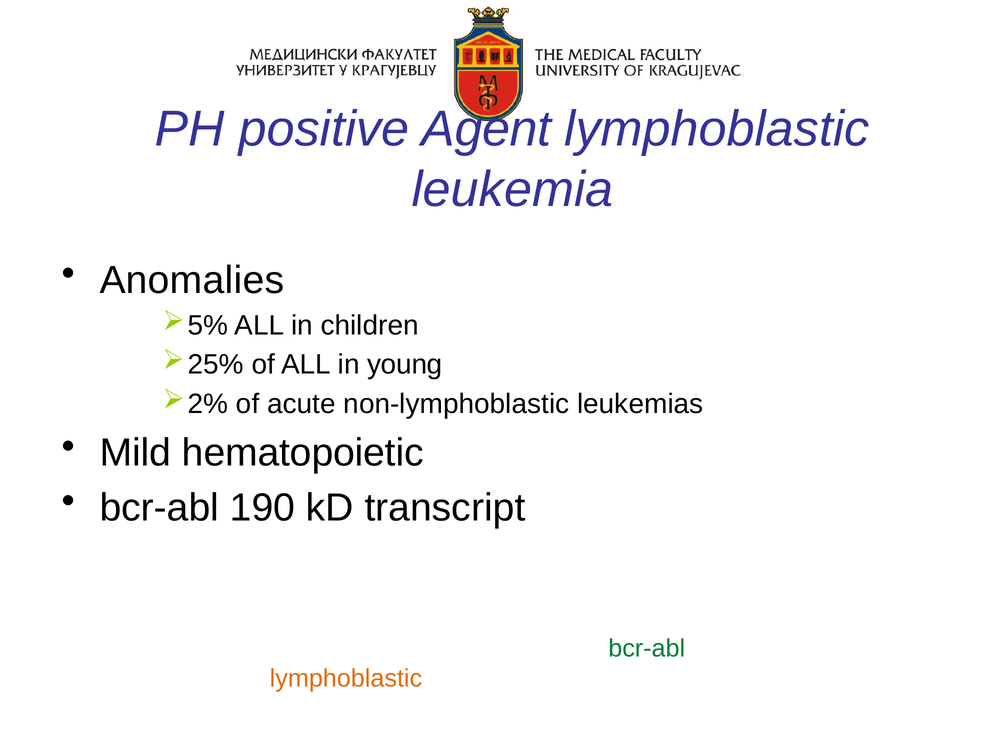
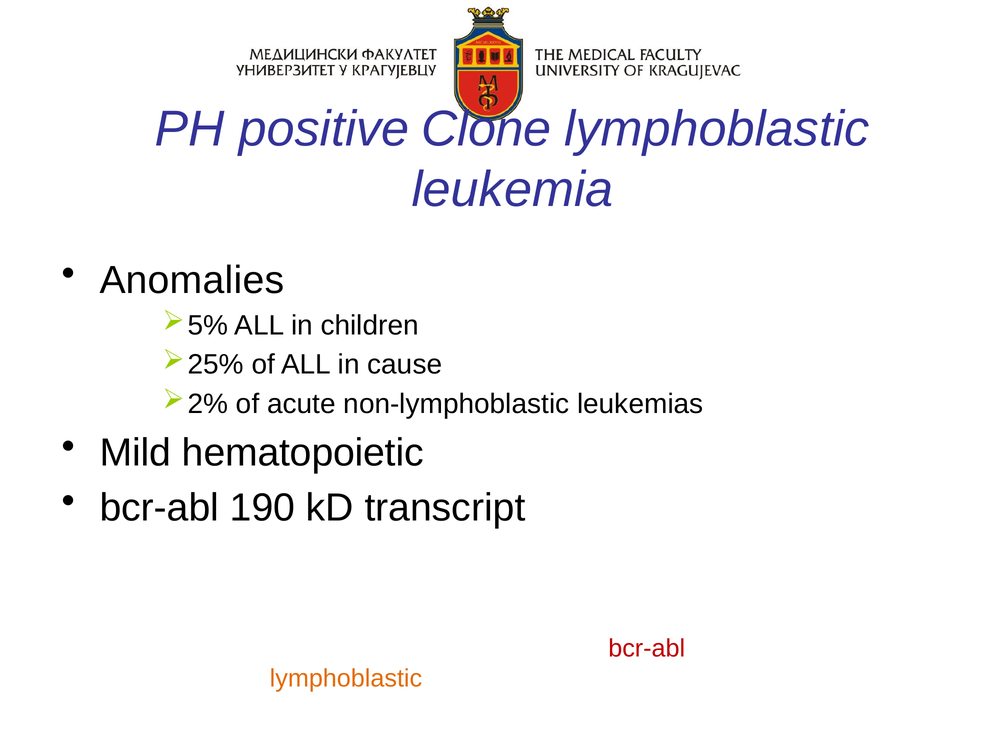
Agent: Agent -> Clone
young: young -> cause
bcr-abl at (647, 648) colour: green -> red
